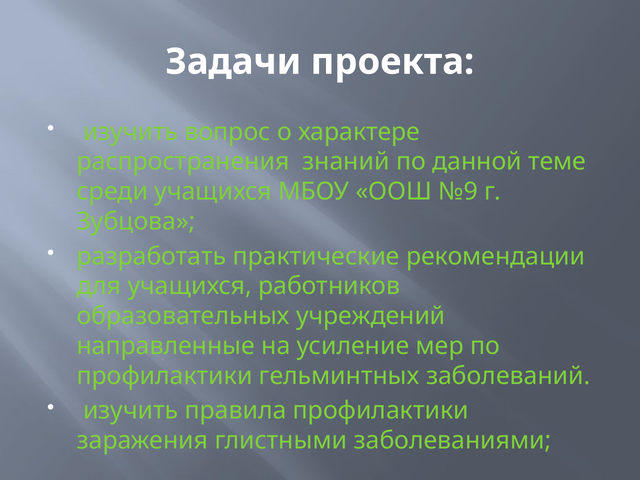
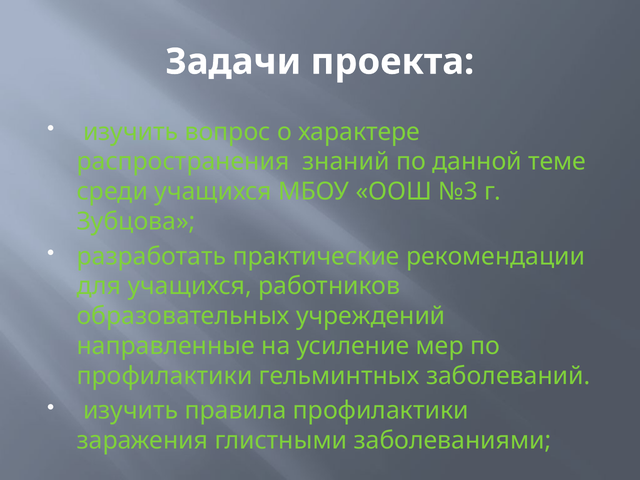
№9: №9 -> №3
